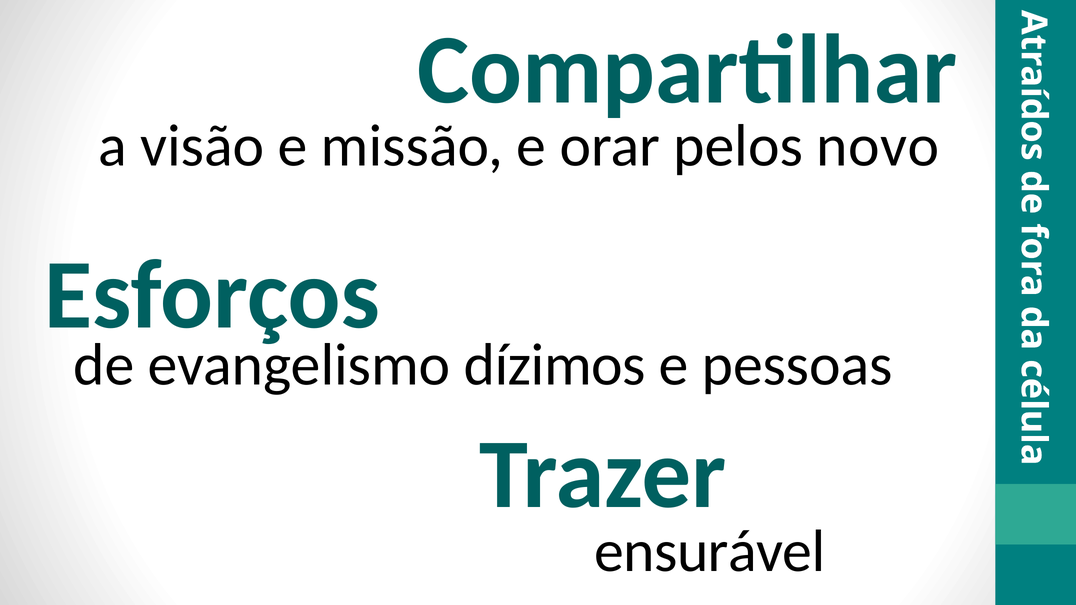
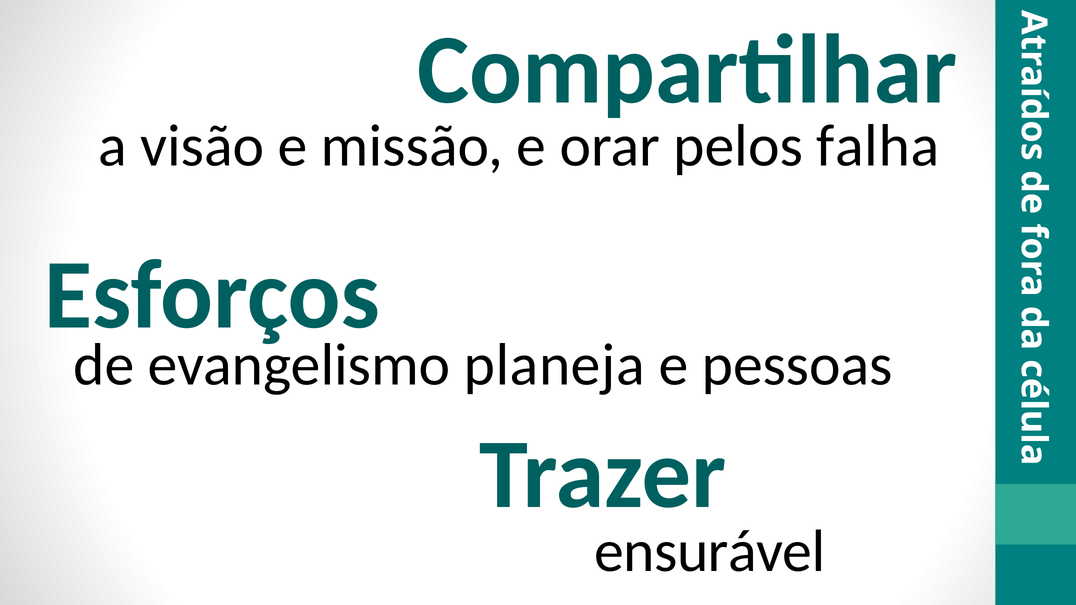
novo: novo -> falha
dízimos: dízimos -> planeja
